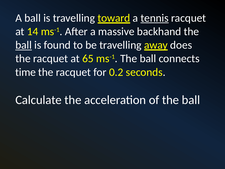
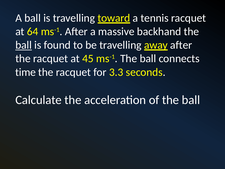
tennis underline: present -> none
14: 14 -> 64
does at (181, 45): does -> after
65: 65 -> 45
0.2: 0.2 -> 3.3
